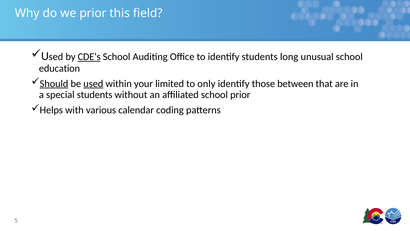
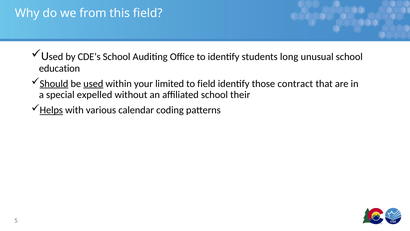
we prior: prior -> from
CDE’s underline: present -> none
to only: only -> field
between: between -> contract
special students: students -> expelled
school prior: prior -> their
Helps underline: none -> present
